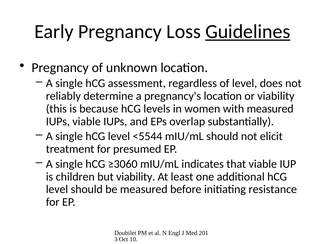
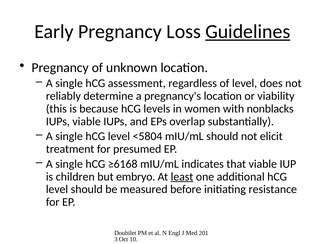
with measured: measured -> nonblacks
<5544: <5544 -> <5804
≥3060: ≥3060 -> ≥6168
but viability: viability -> embryo
least underline: none -> present
